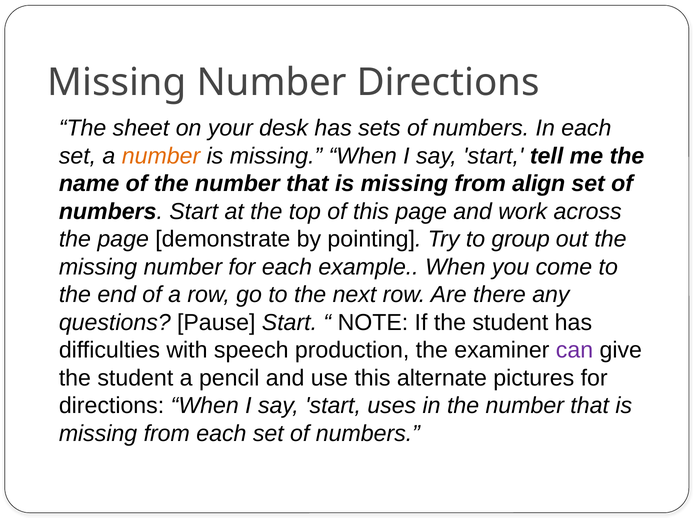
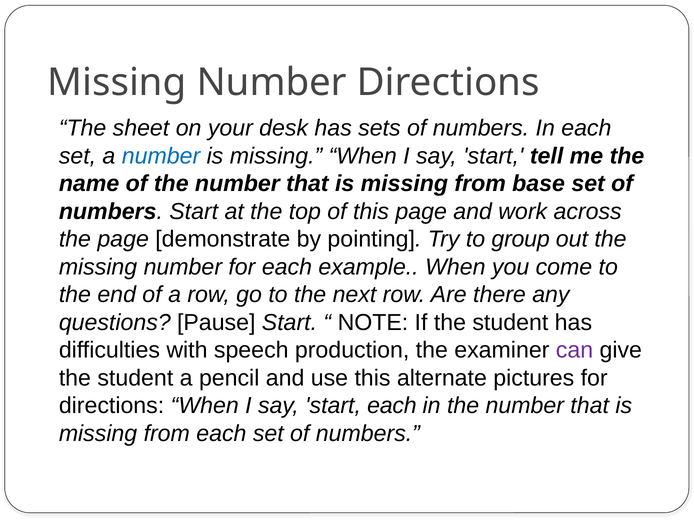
number at (161, 156) colour: orange -> blue
align: align -> base
start uses: uses -> each
